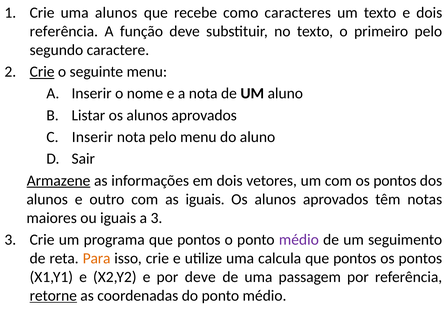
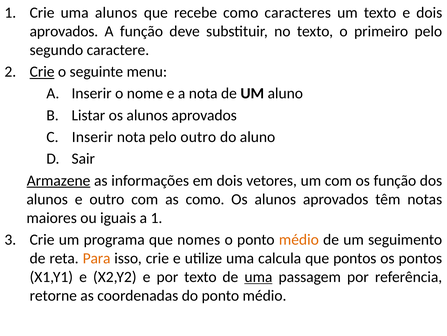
referência at (64, 31): referência -> aprovados
pelo menu: menu -> outro
com os pontos: pontos -> função
as iguais: iguais -> como
a 3: 3 -> 1
programa que pontos: pontos -> nomes
médio at (299, 239) colour: purple -> orange
por deve: deve -> texto
uma at (258, 276) underline: none -> present
retorne underline: present -> none
